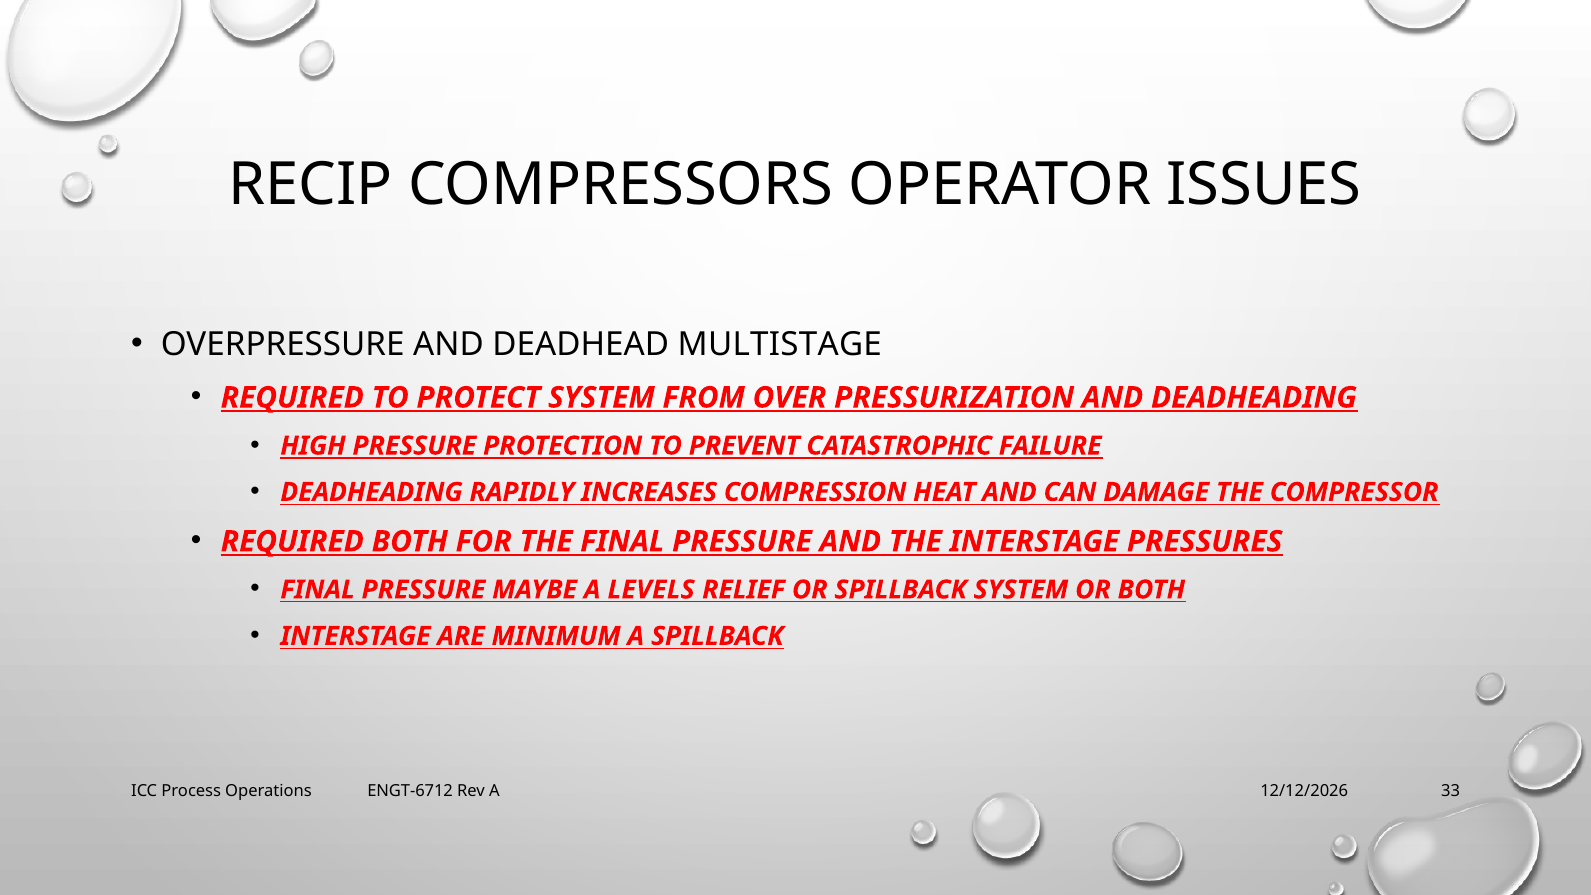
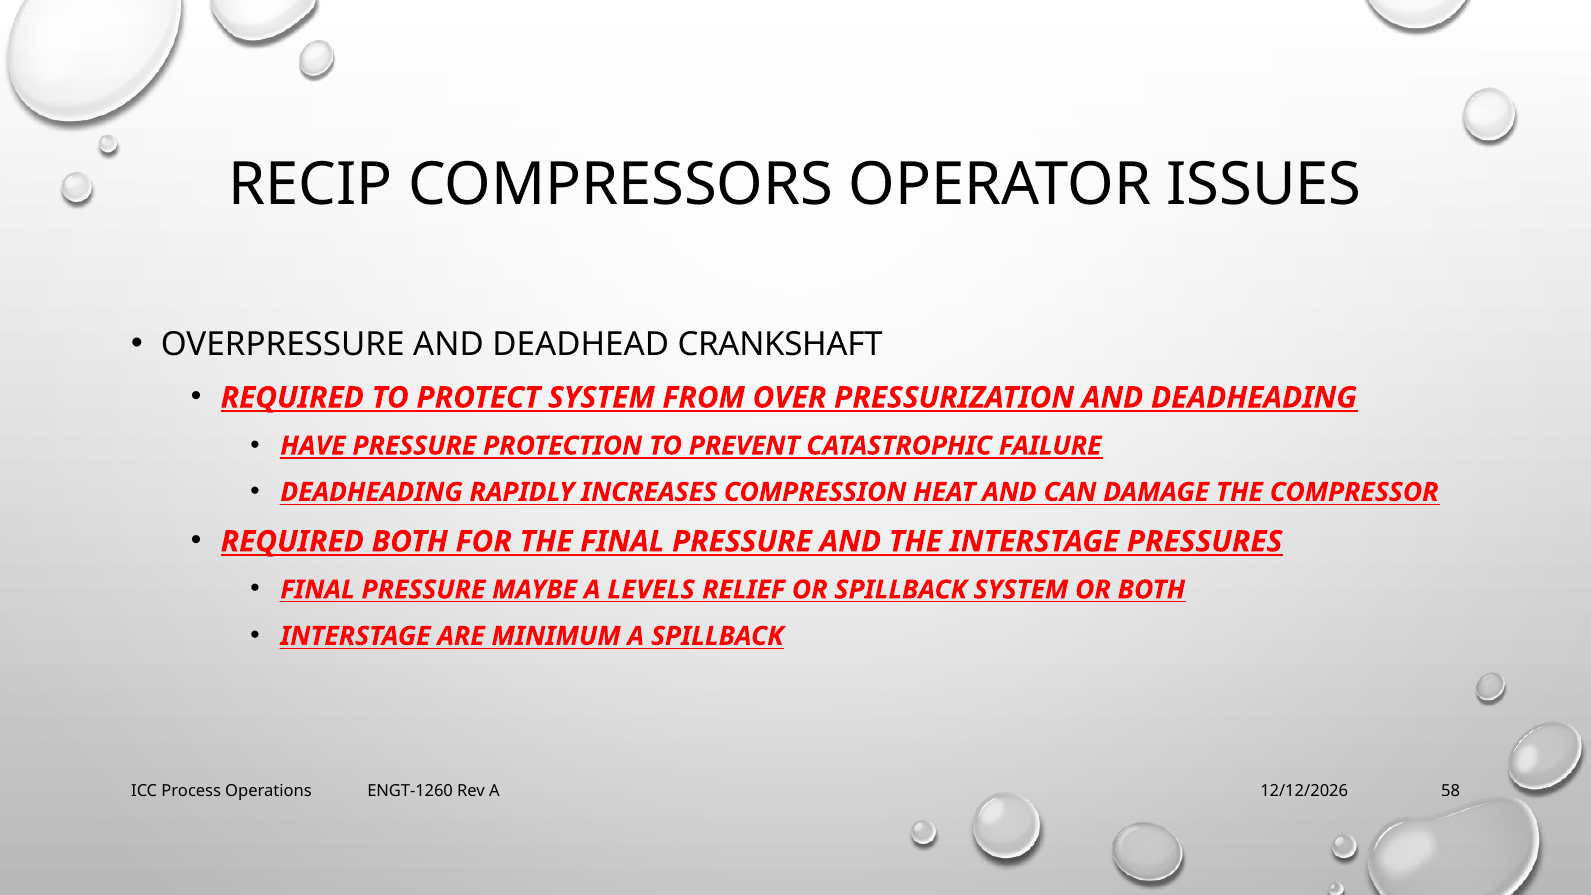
MULTISTAGE: MULTISTAGE -> CRANKSHAFT
HIGH: HIGH -> HAVE
ENGT-6712: ENGT-6712 -> ENGT-1260
33: 33 -> 58
